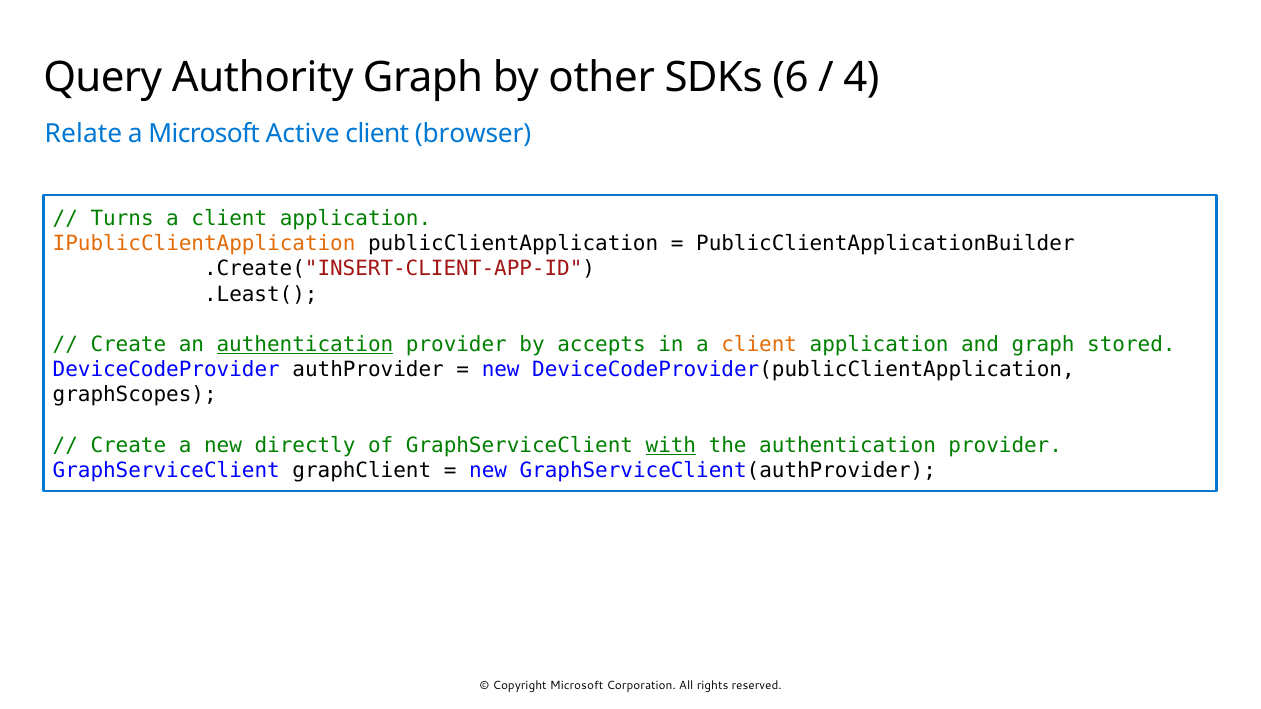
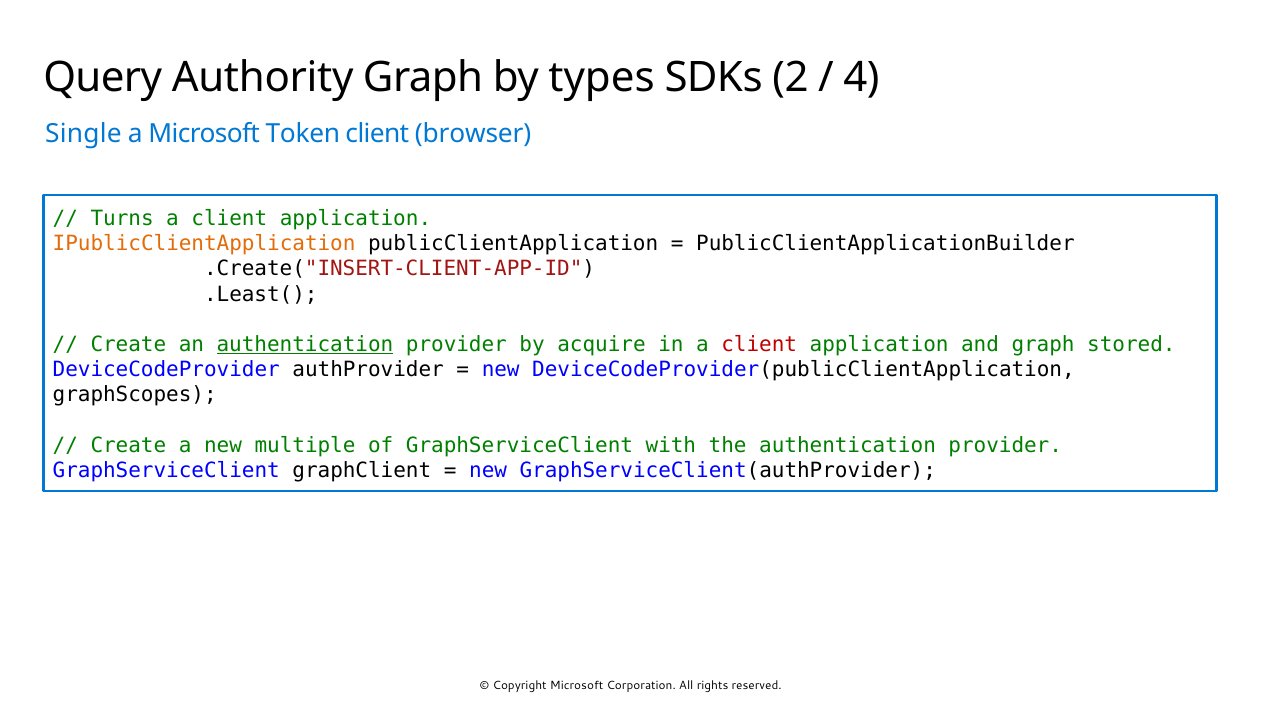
other: other -> types
6: 6 -> 2
Relate: Relate -> Single
Active: Active -> Token
accepts: accepts -> acquire
client at (759, 345) colour: orange -> red
directly: directly -> multiple
with underline: present -> none
